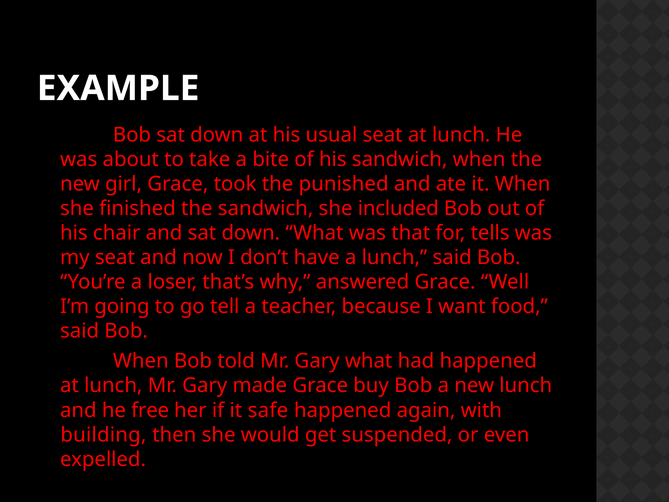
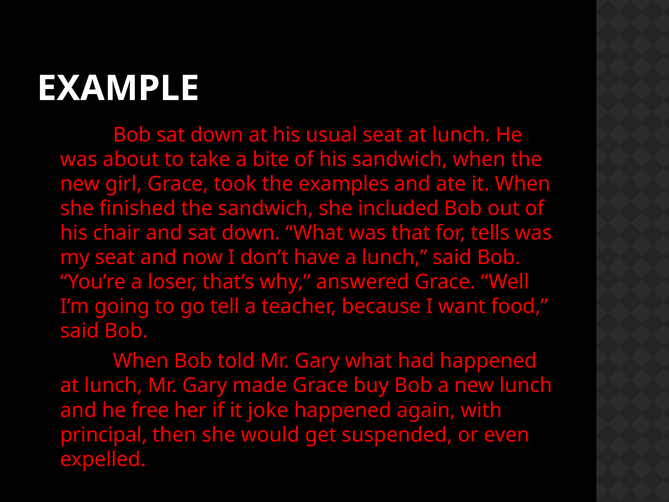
punished: punished -> examples
safe: safe -> joke
building: building -> principal
